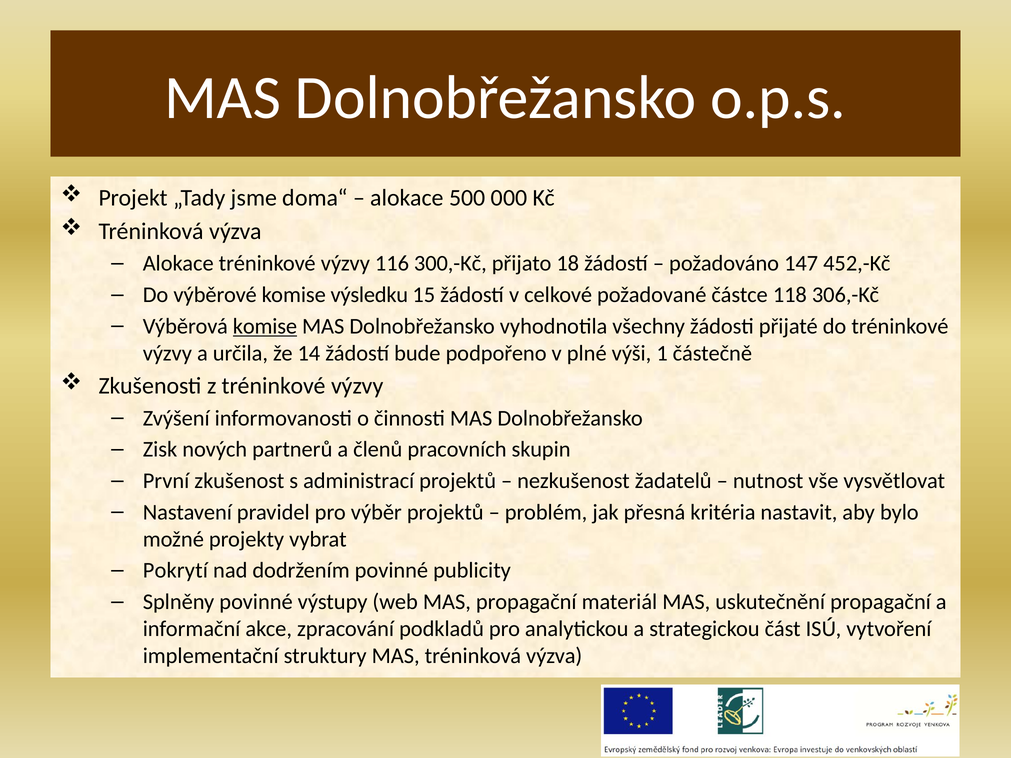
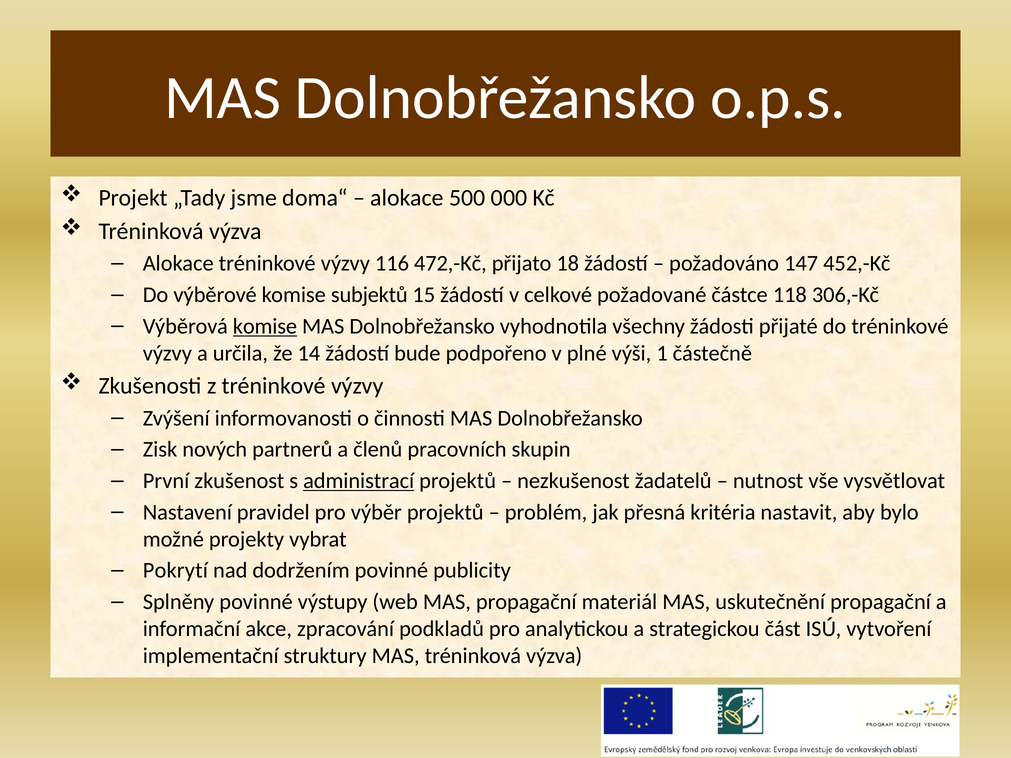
300,-Kč: 300,-Kč -> 472,-Kč
výsledku: výsledku -> subjektů
administrací underline: none -> present
